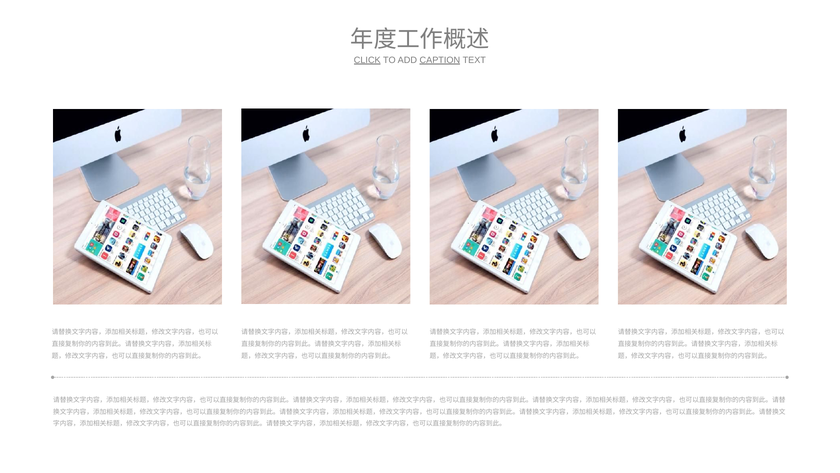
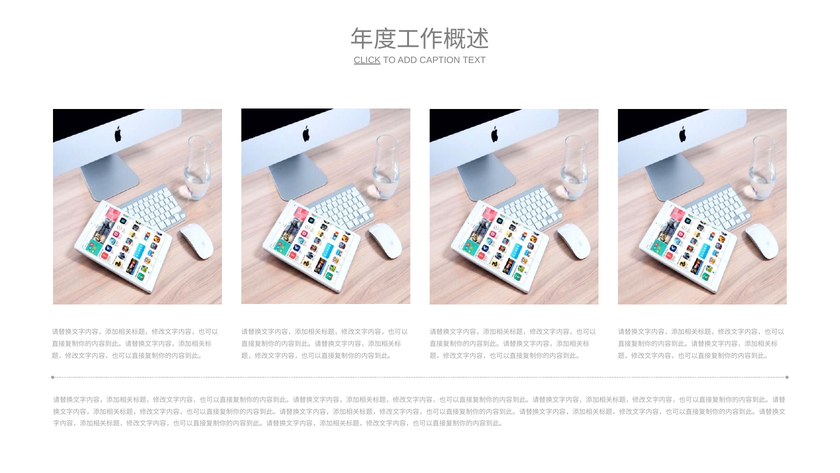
CAPTION underline: present -> none
